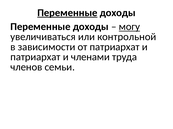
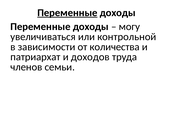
могу underline: present -> none
от патриархат: патриархат -> количества
членами: членами -> доходов
